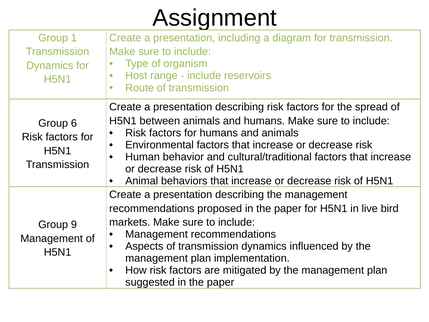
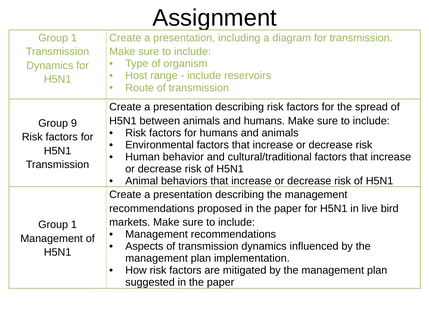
6: 6 -> 9
9 at (74, 225): 9 -> 1
